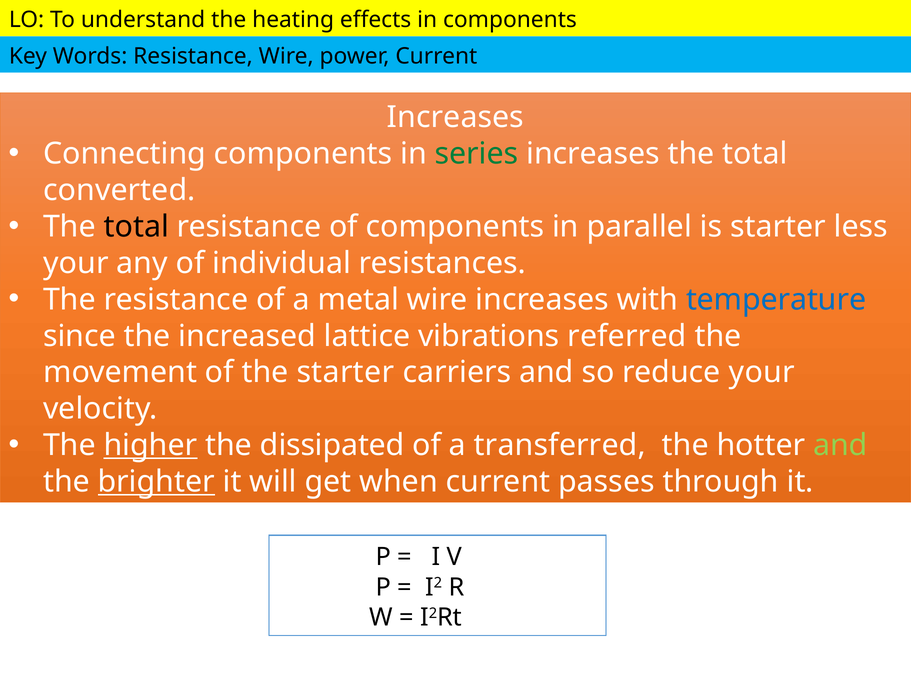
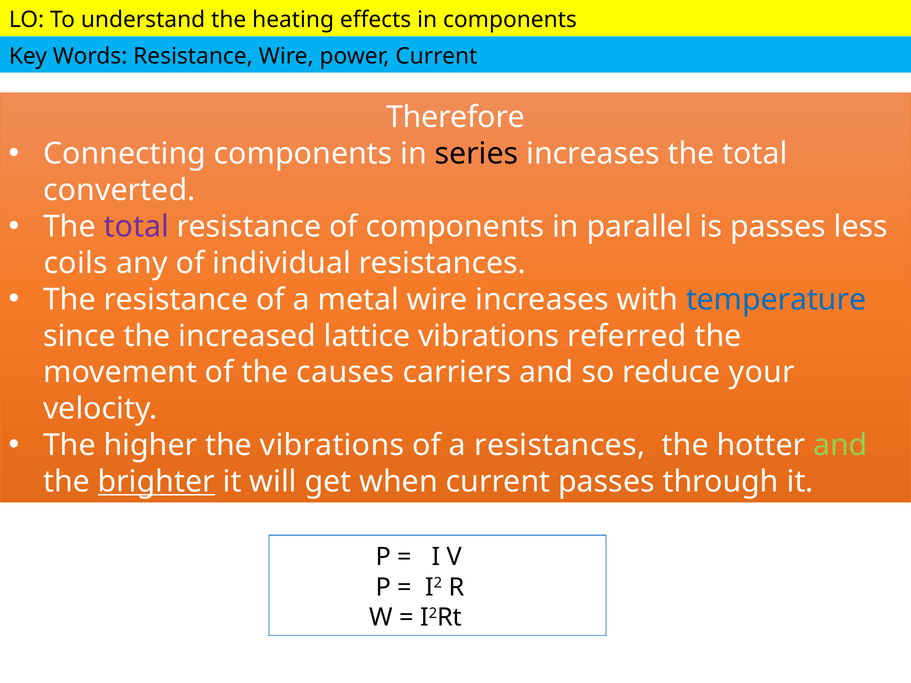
Increases at (455, 117): Increases -> Therefore
series colour: green -> black
total at (136, 227) colour: black -> purple
is starter: starter -> passes
your at (76, 263): your -> coils
the starter: starter -> causes
higher underline: present -> none
the dissipated: dissipated -> vibrations
a transferred: transferred -> resistances
